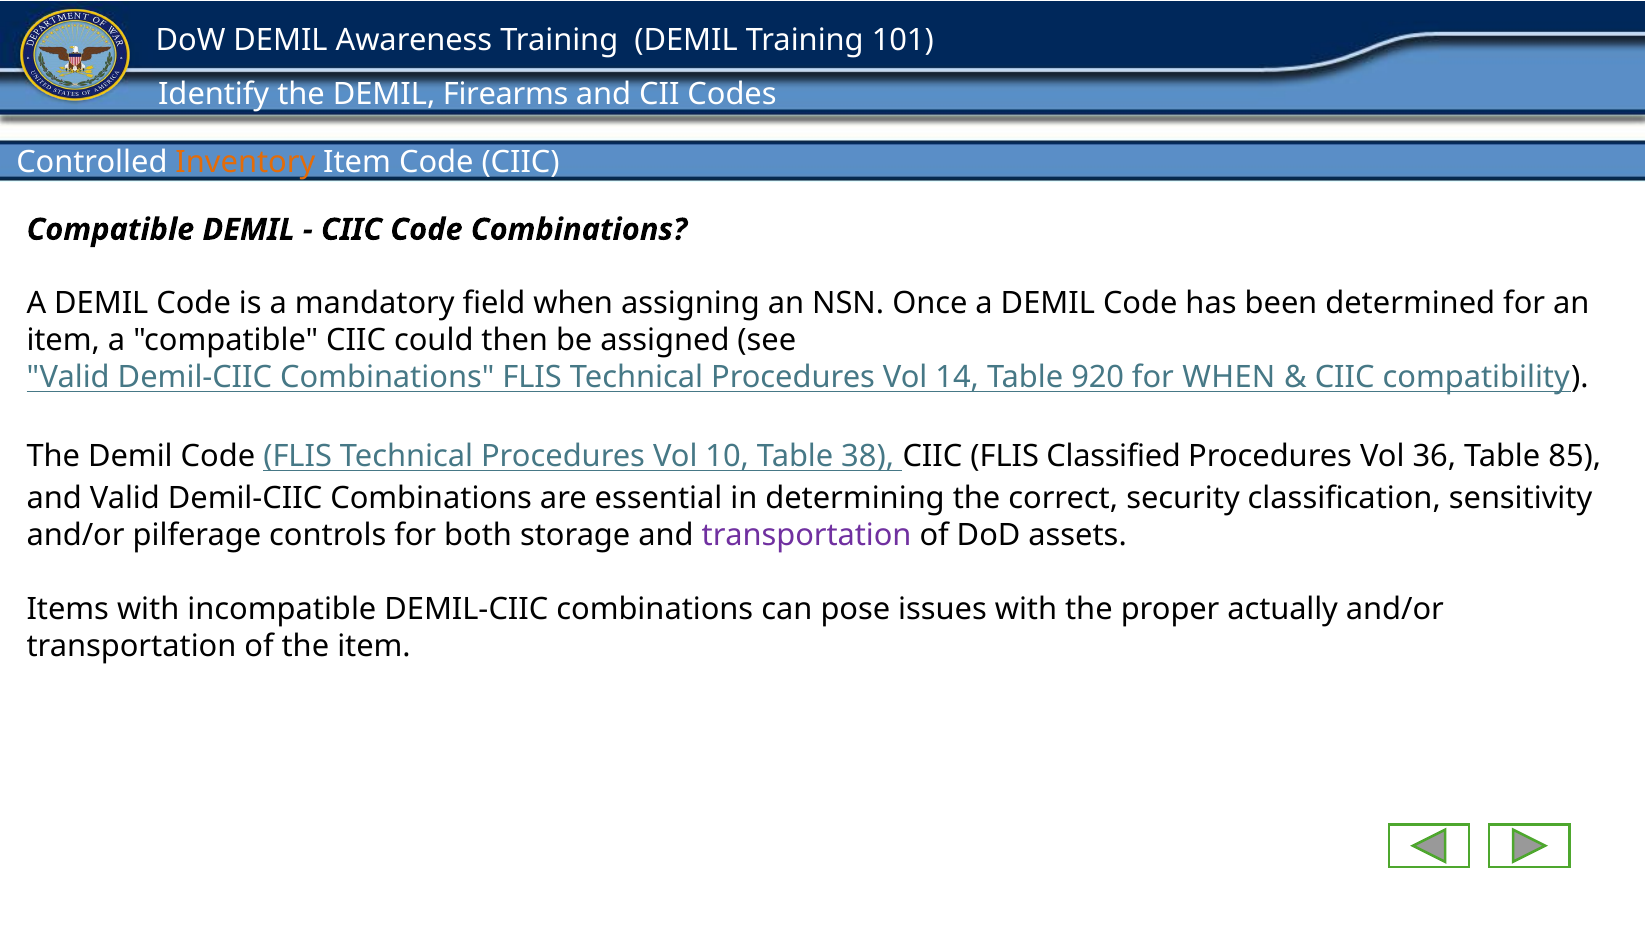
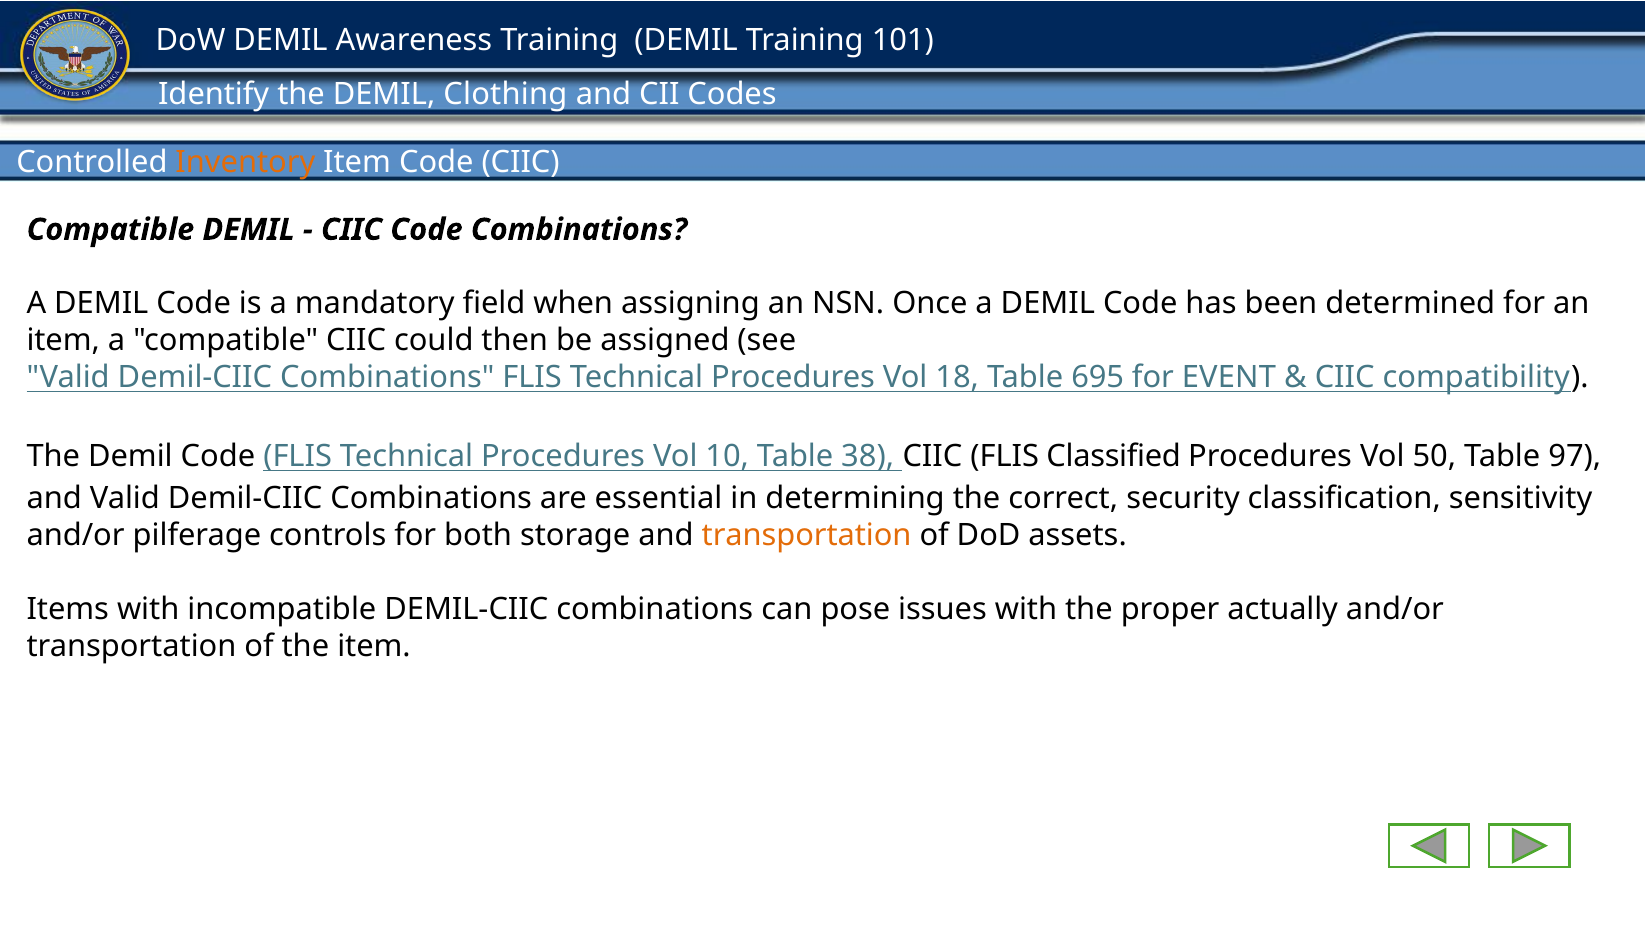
Firearms: Firearms -> Clothing
14: 14 -> 18
920: 920 -> 695
for WHEN: WHEN -> EVENT
36: 36 -> 50
85: 85 -> 97
transportation at (807, 536) colour: purple -> orange
